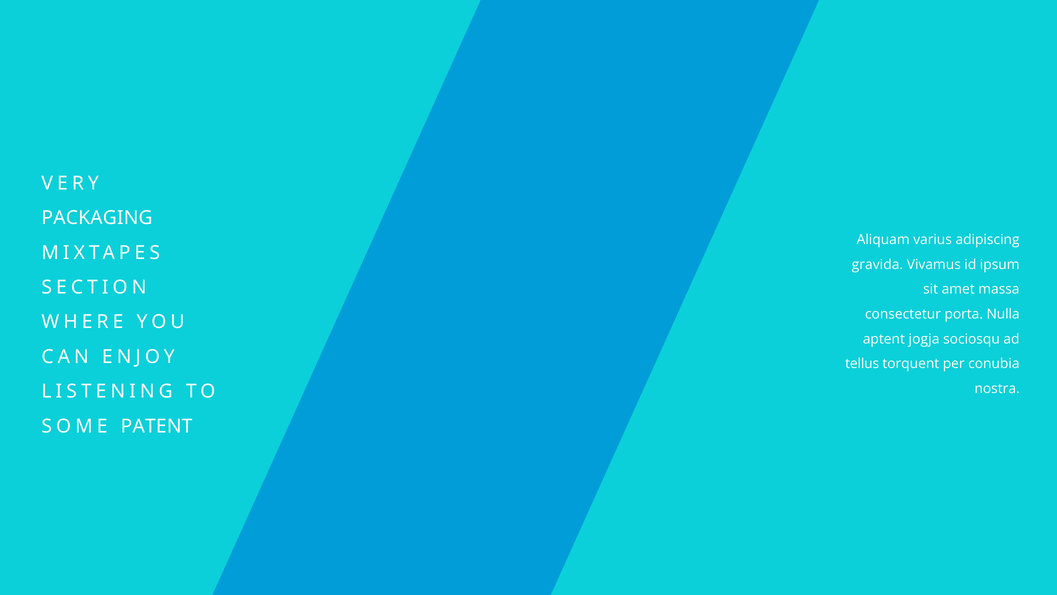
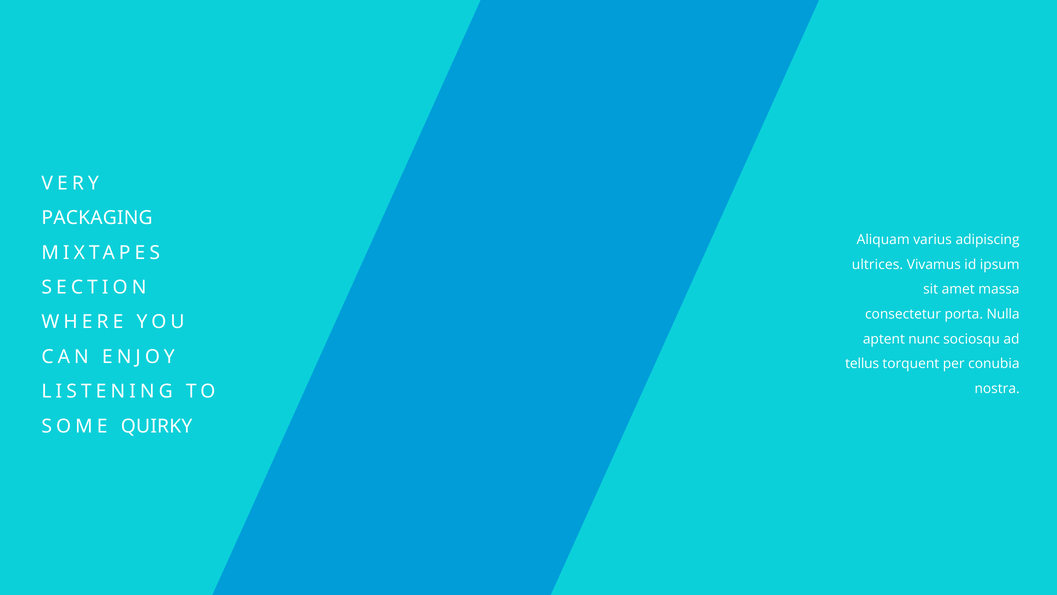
gravida: gravida -> ultrices
jogja: jogja -> nunc
PATENT: PATENT -> QUIRKY
